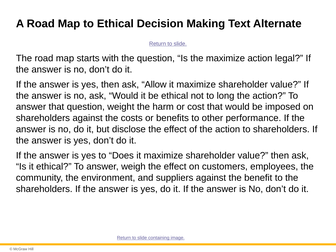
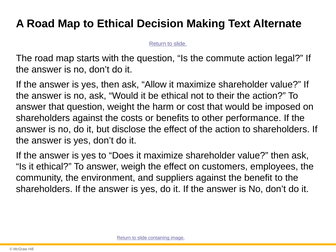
the maximize: maximize -> commute
long: long -> their
